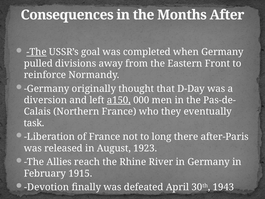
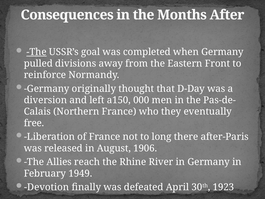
a150 underline: present -> none
task: task -> free
1923: 1923 -> 1906
1915: 1915 -> 1949
1943: 1943 -> 1923
